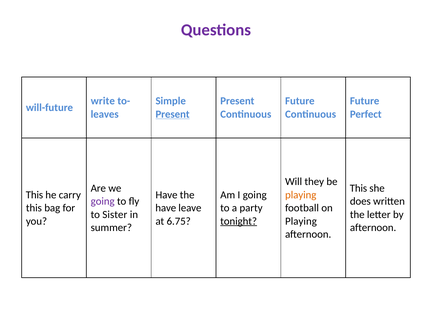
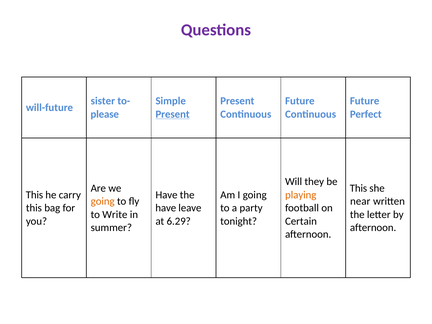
write: write -> sister
leaves: leaves -> please
going at (103, 201) colour: purple -> orange
does: does -> near
Sister: Sister -> Write
6.75: 6.75 -> 6.29
tonight underline: present -> none
Playing at (301, 221): Playing -> Certain
